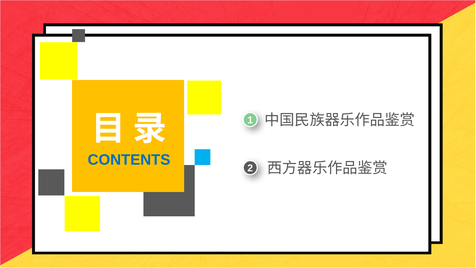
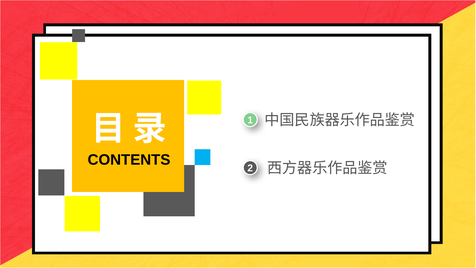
CONTENTS colour: blue -> black
